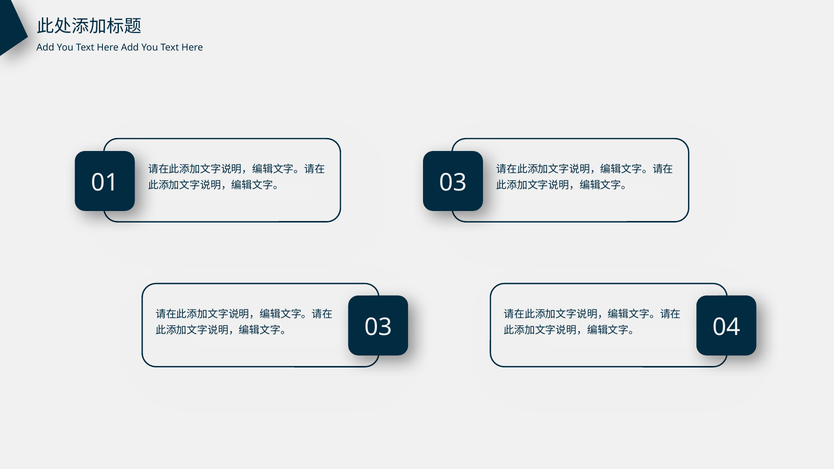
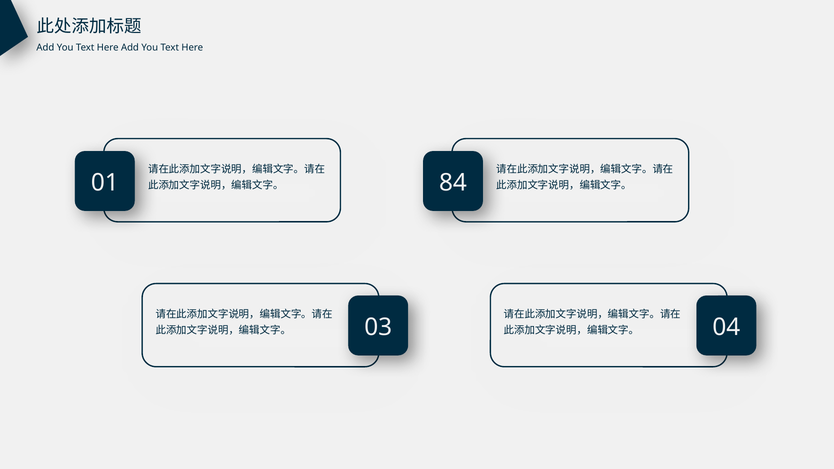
03 at (453, 183): 03 -> 84
